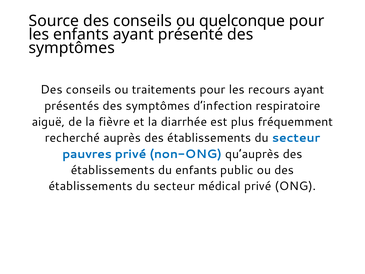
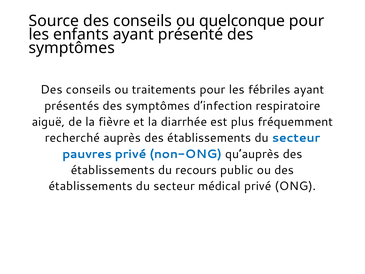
recours: recours -> fébriles
du enfants: enfants -> recours
